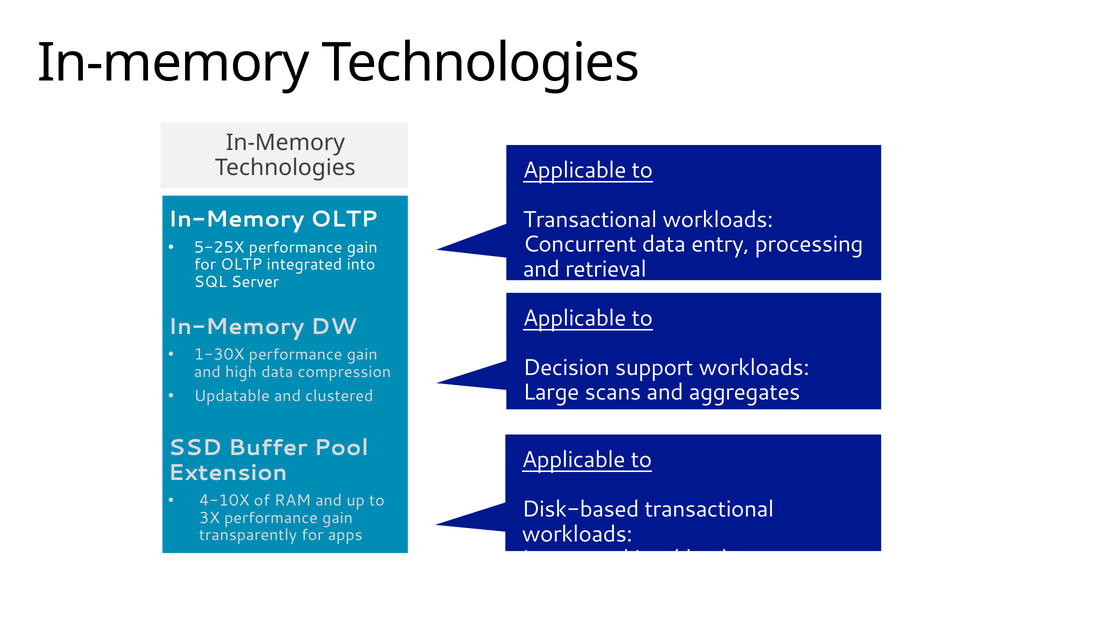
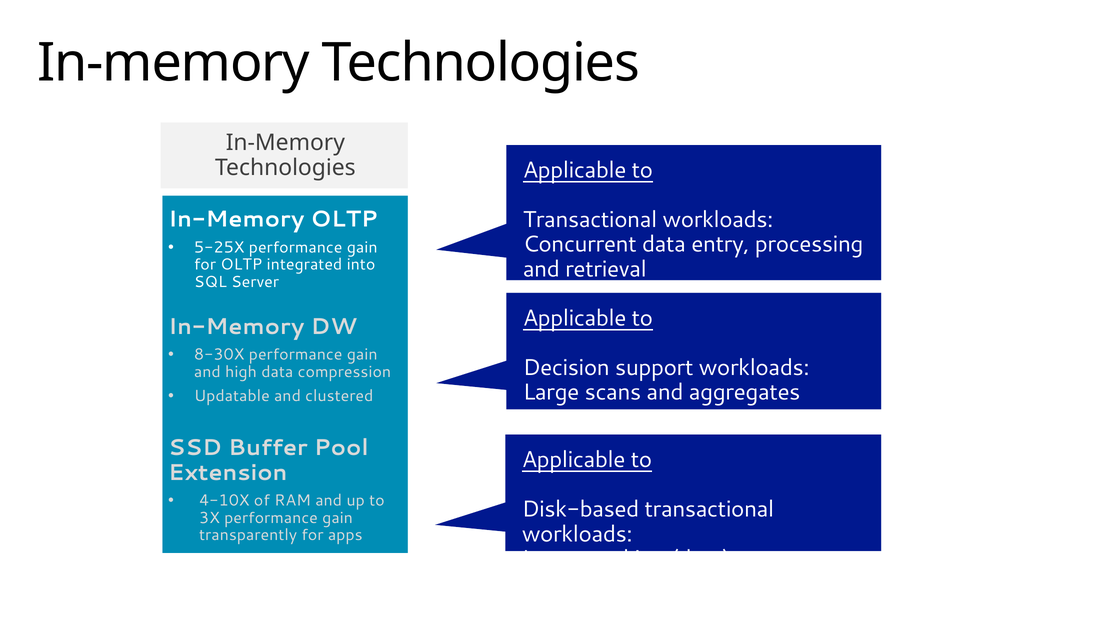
1-30X: 1-30X -> 8-30X
